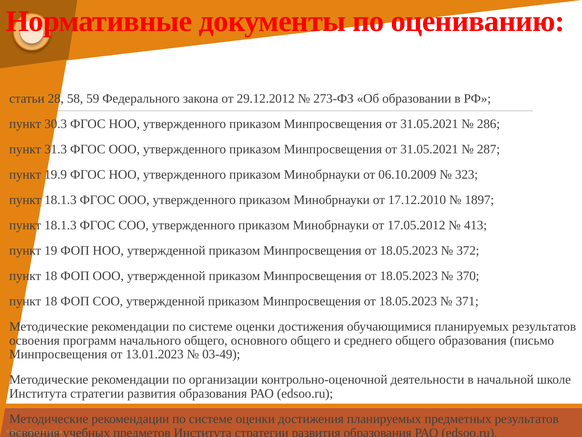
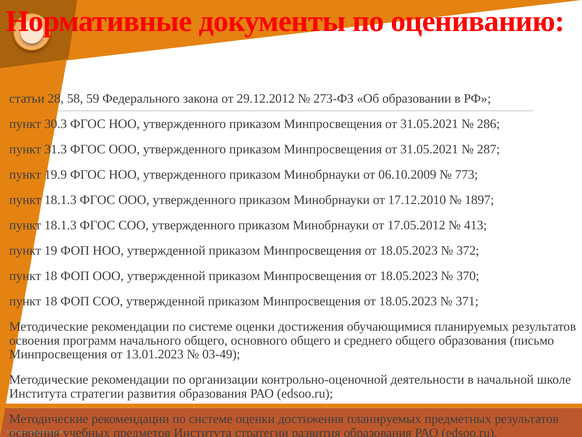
323: 323 -> 773
